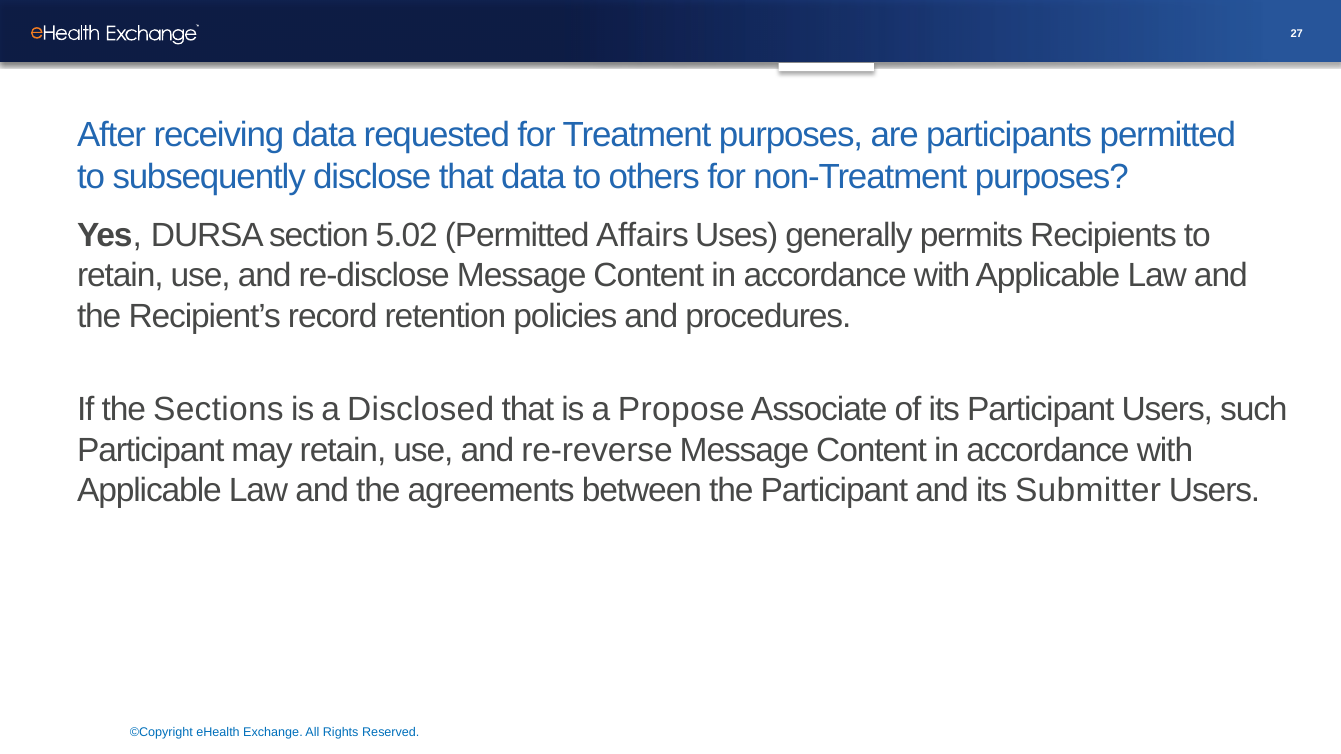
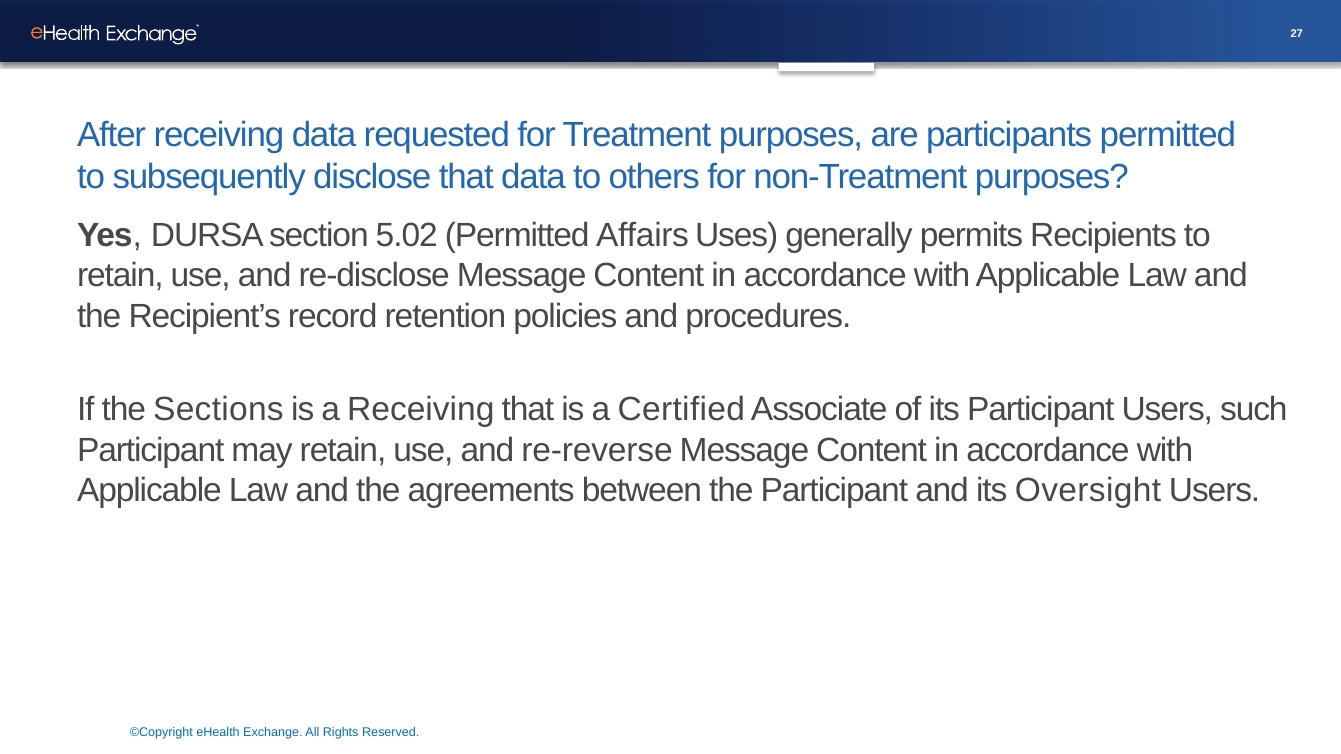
a Disclosed: Disclosed -> Receiving
Propose: Propose -> Certified
Submitter: Submitter -> Oversight
